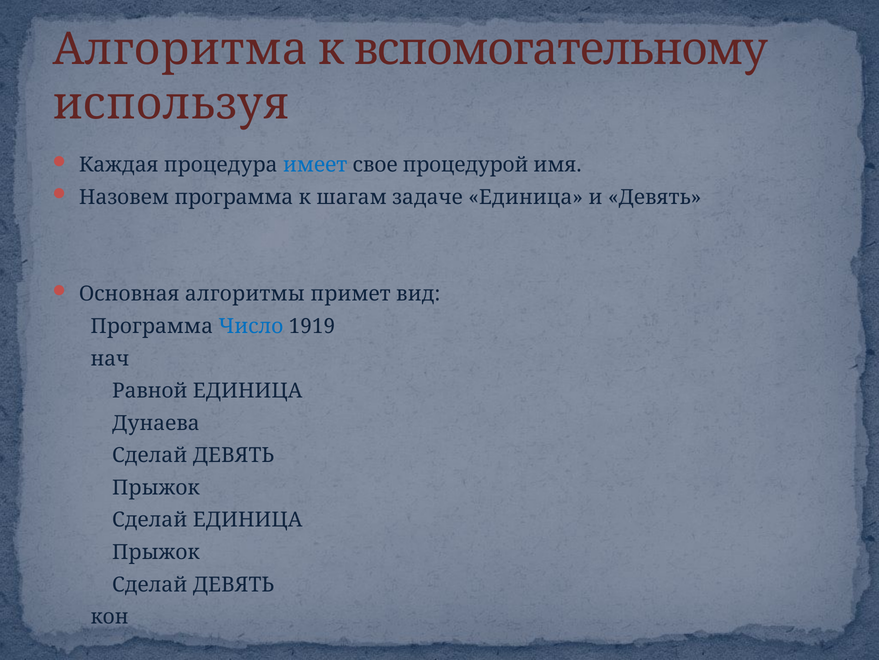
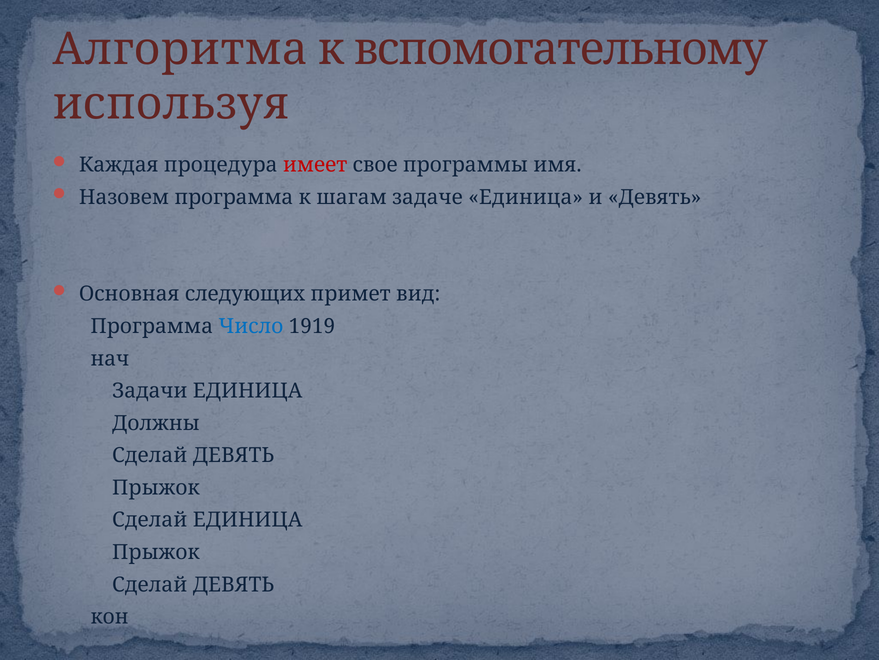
имеет colour: blue -> red
процедурой: процедурой -> программы
алгоритмы: алгоритмы -> следующих
Равной: Равной -> Задачи
Дунаева: Дунаева -> Должны
